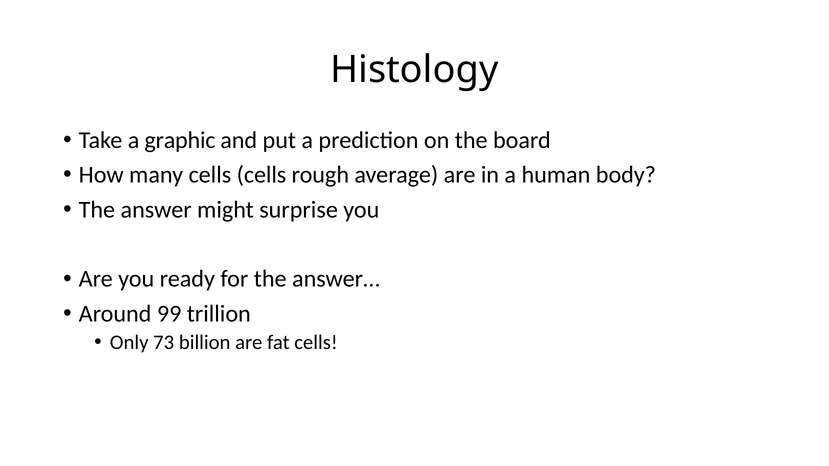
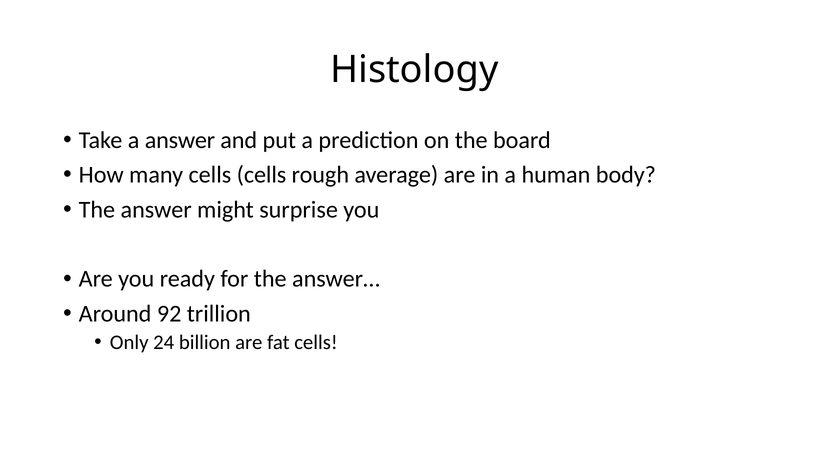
a graphic: graphic -> answer
99: 99 -> 92
73: 73 -> 24
